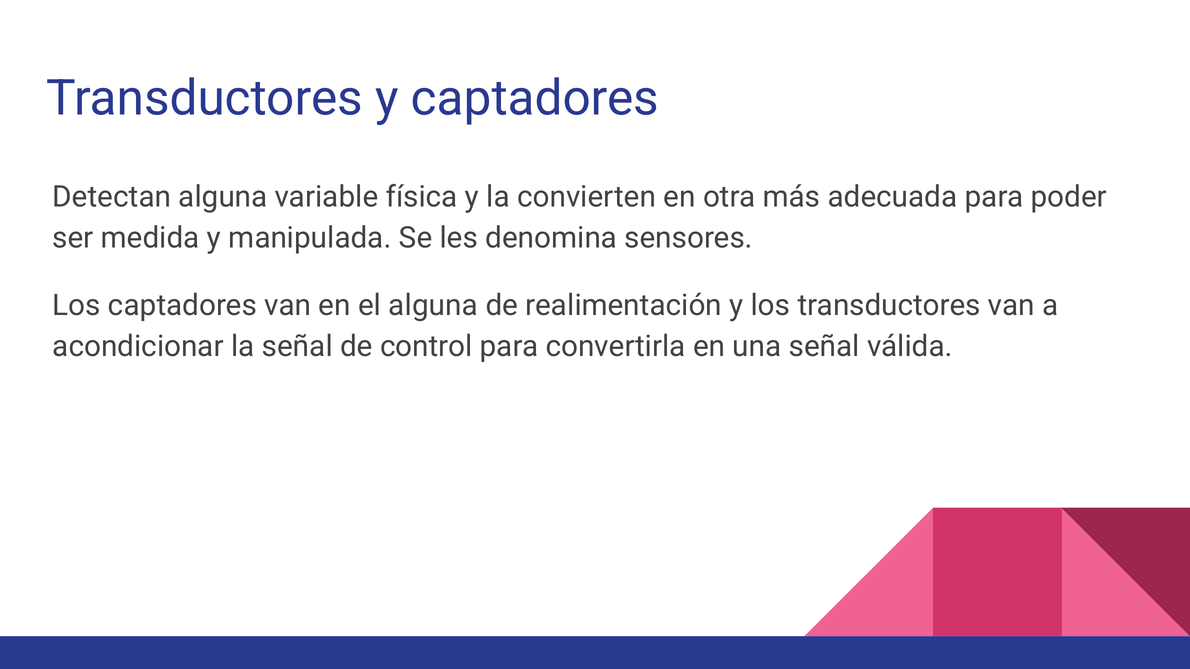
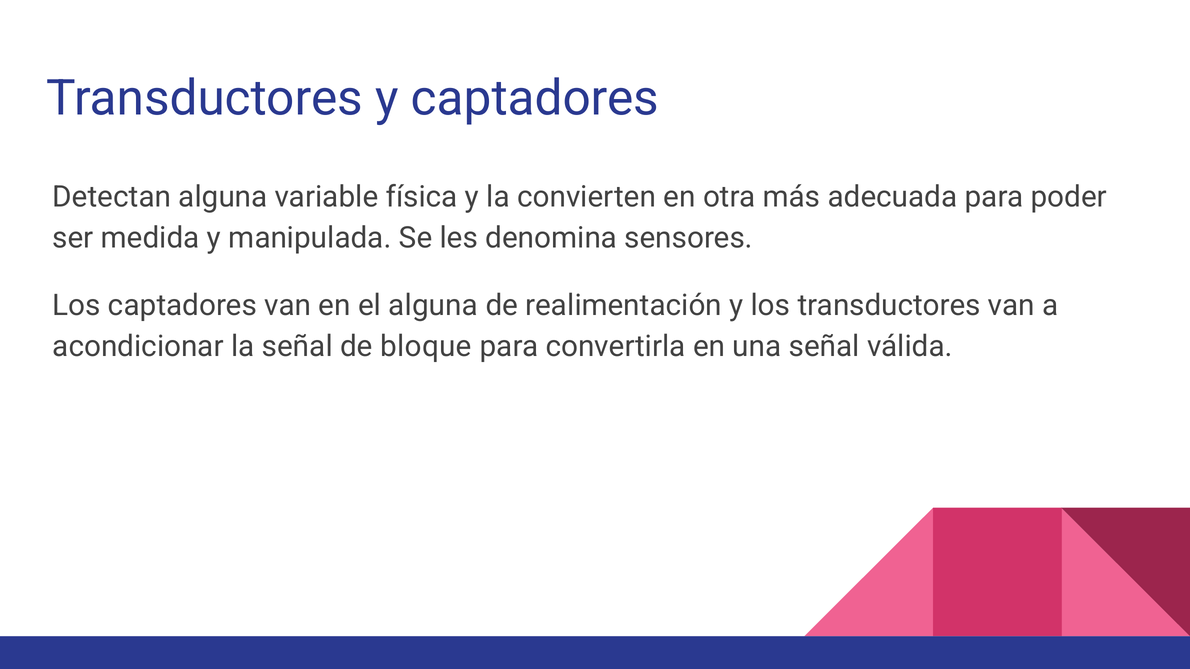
control: control -> bloque
